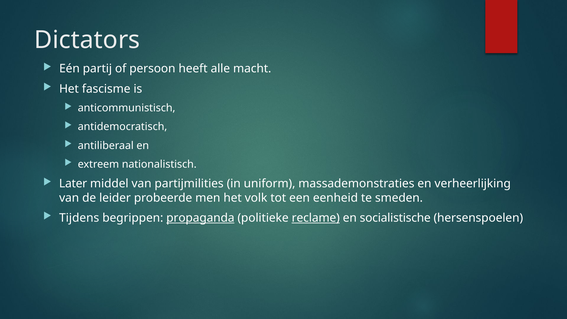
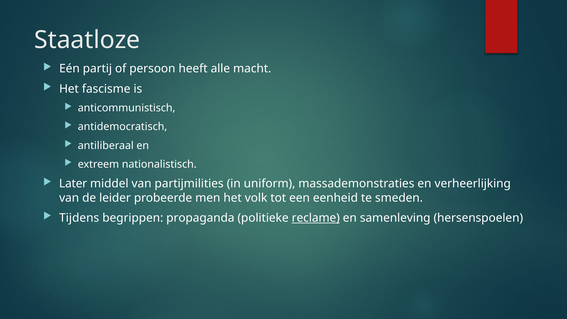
Dictators: Dictators -> Staatloze
propaganda underline: present -> none
socialistische: socialistische -> samenleving
